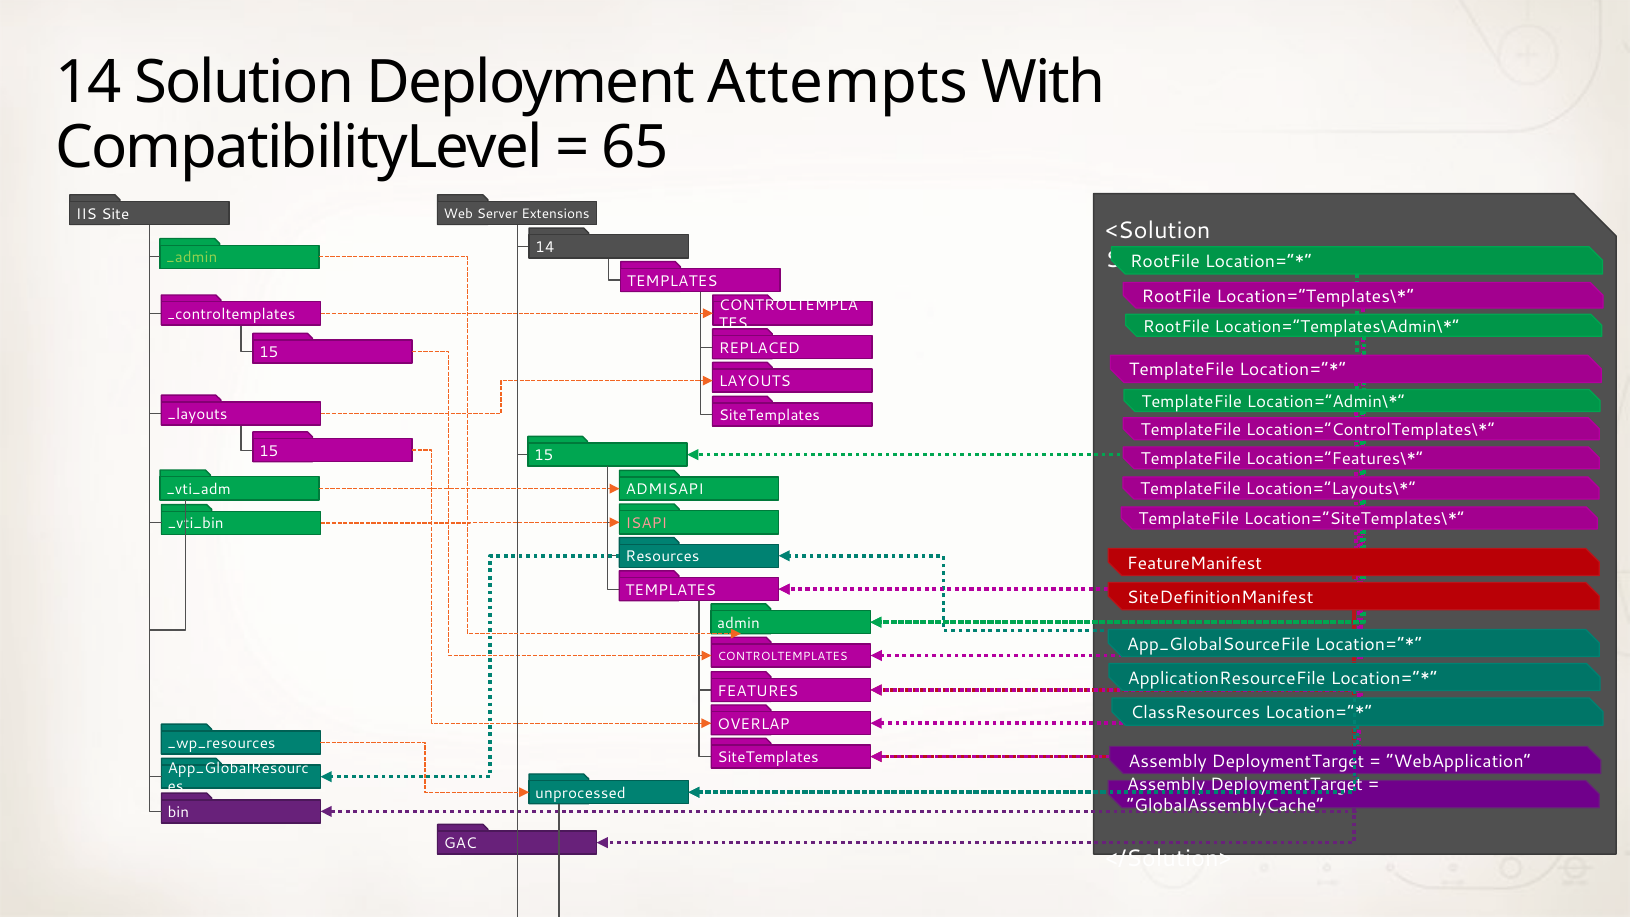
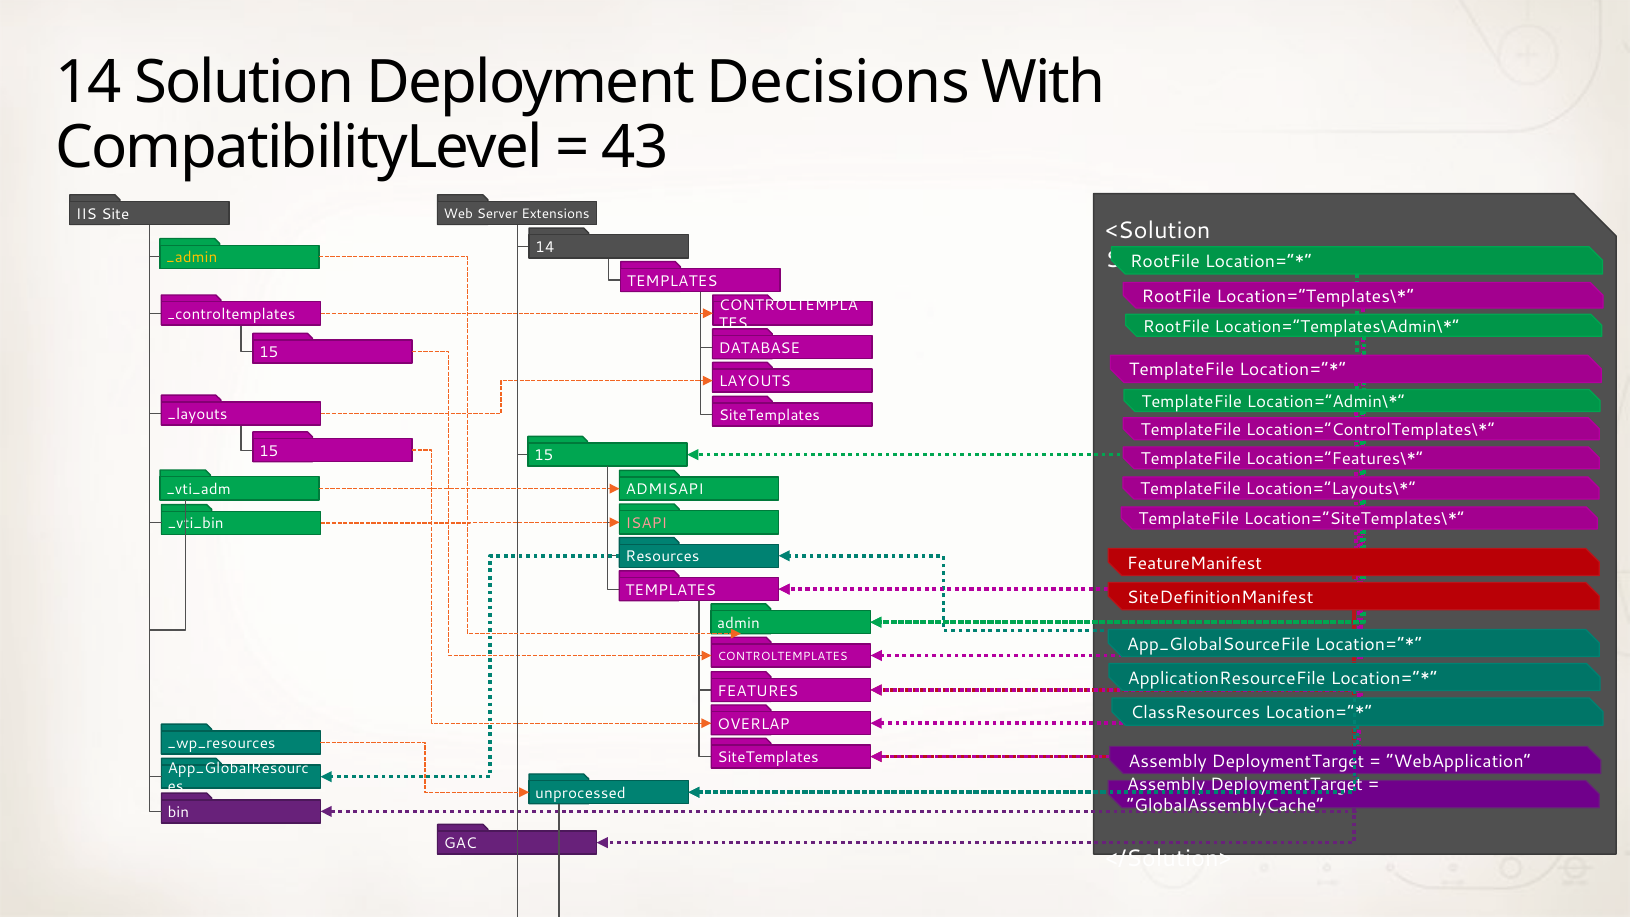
Attempts: Attempts -> Decisions
65: 65 -> 43
_admin colour: light green -> yellow
REPLACED: REPLACED -> DATABASE
